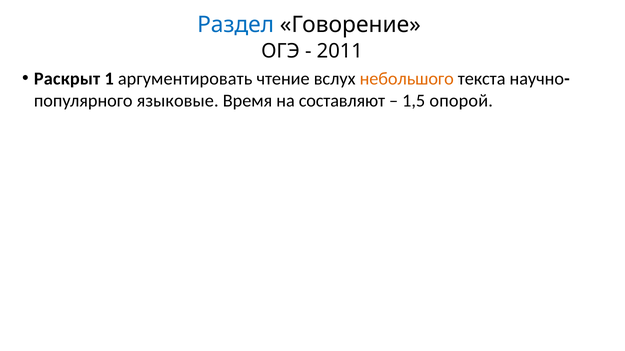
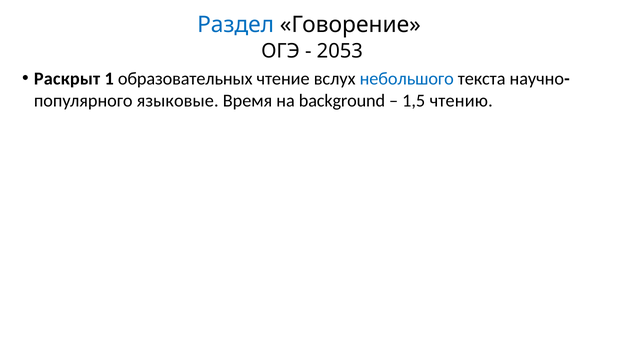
2011: 2011 -> 2053
аргументировать: аргументировать -> образовательных
небольшого colour: orange -> blue
составляют: составляют -> background
опорой: опорой -> чтению
